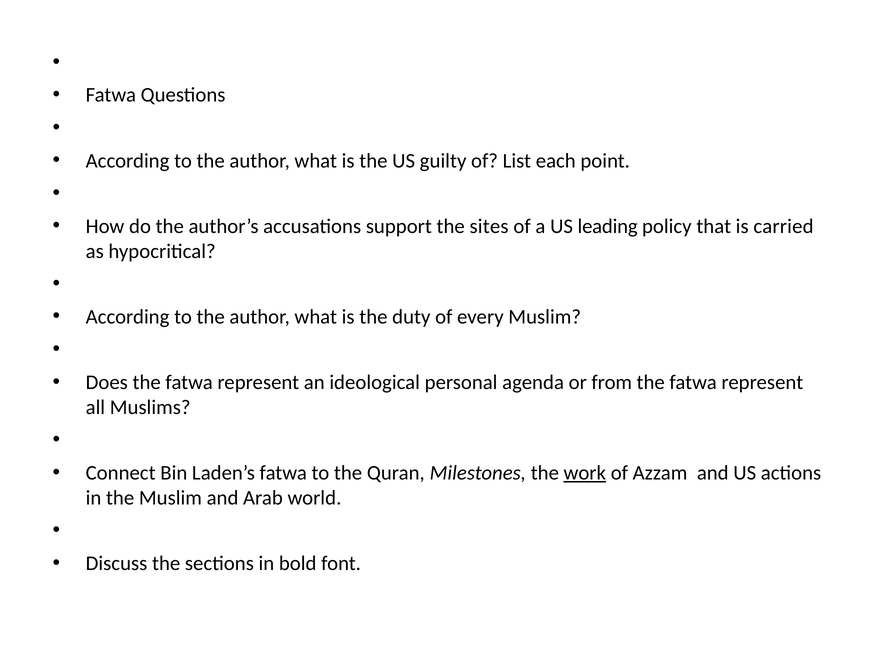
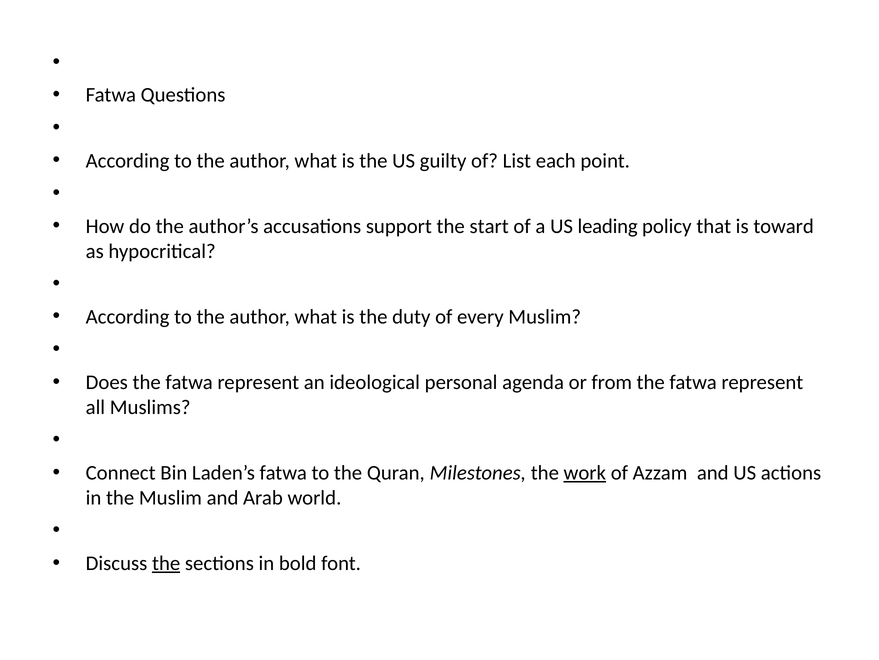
sites: sites -> start
carried: carried -> toward
the at (166, 563) underline: none -> present
